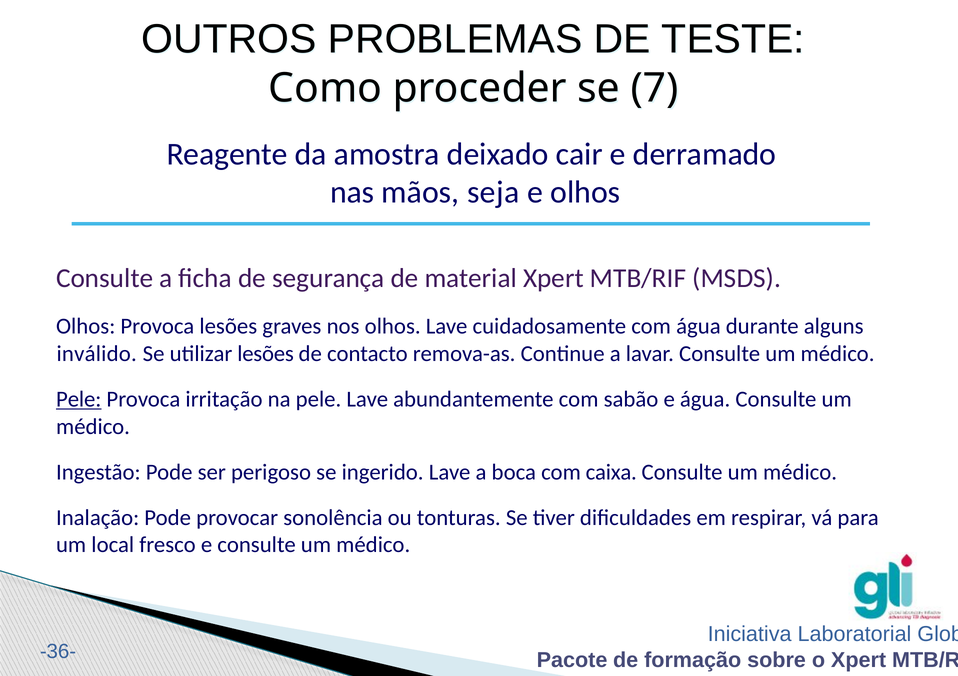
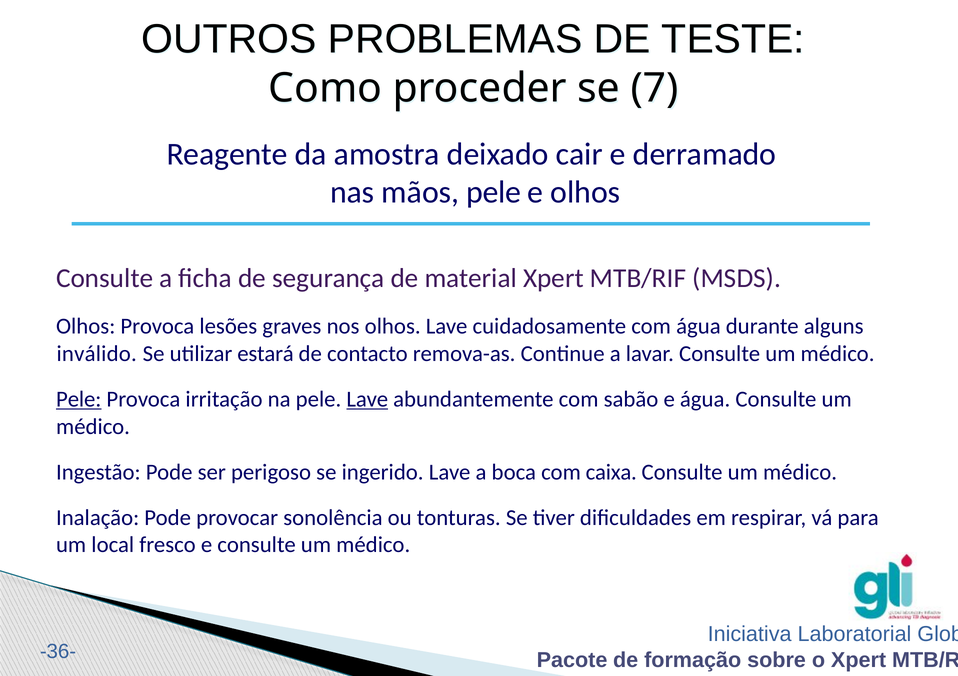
mãos seja: seja -> pele
utilizar lesões: lesões -> estará
Lave at (367, 399) underline: none -> present
